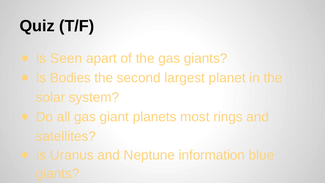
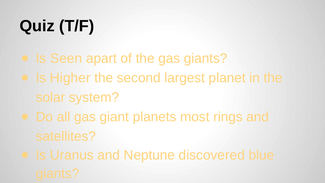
Bodies: Bodies -> Higher
information: information -> discovered
